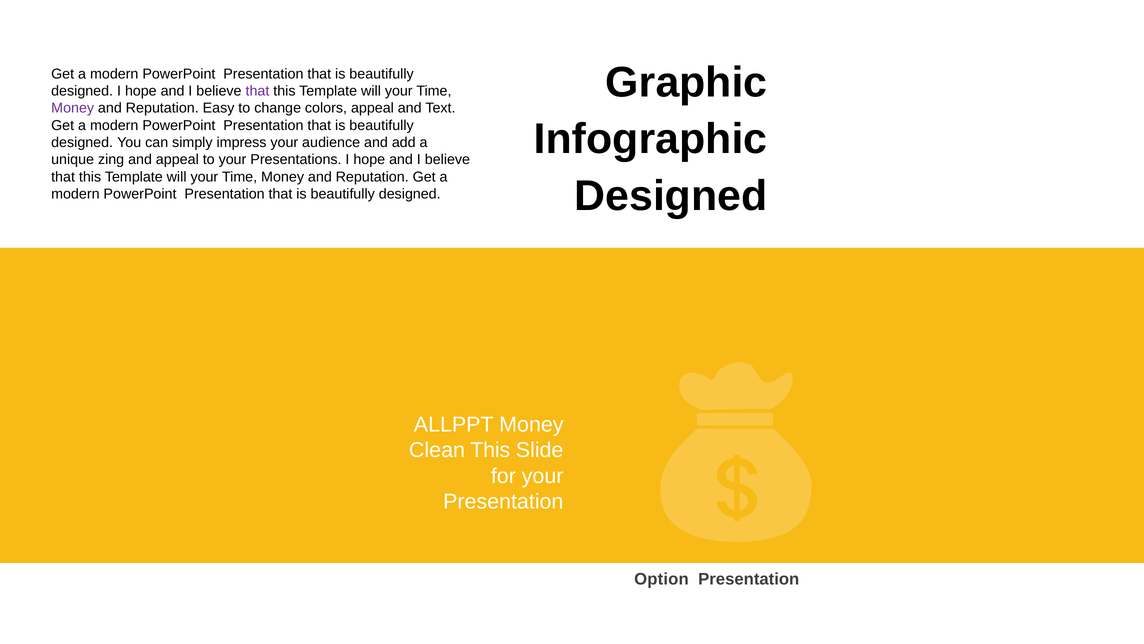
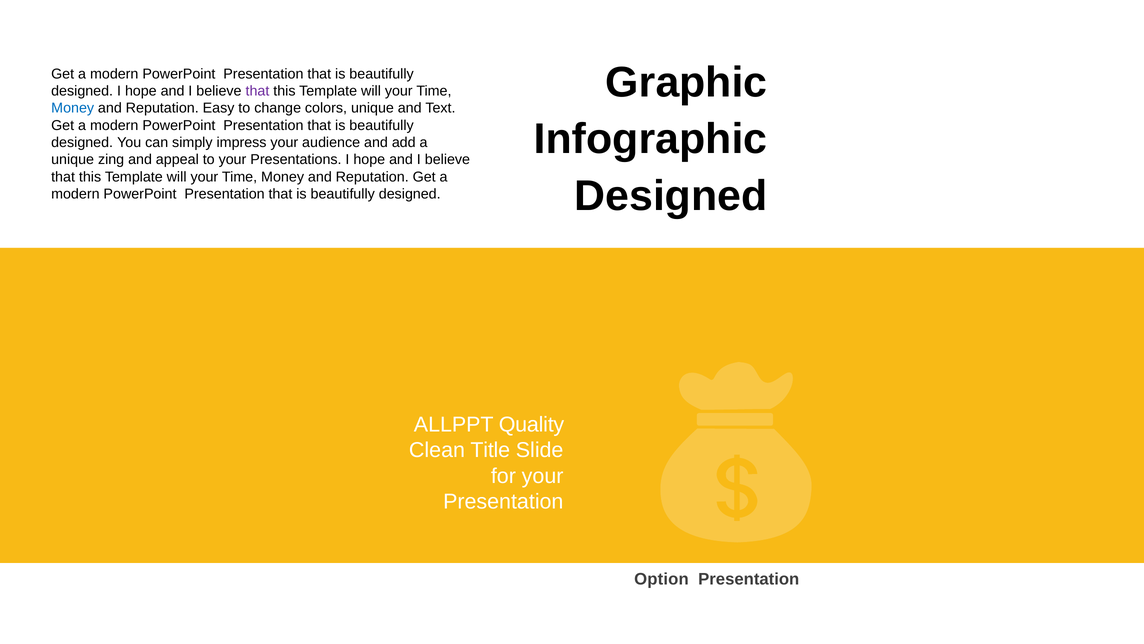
Money at (73, 108) colour: purple -> blue
colors appeal: appeal -> unique
ALLPPT Money: Money -> Quality
Clean This: This -> Title
